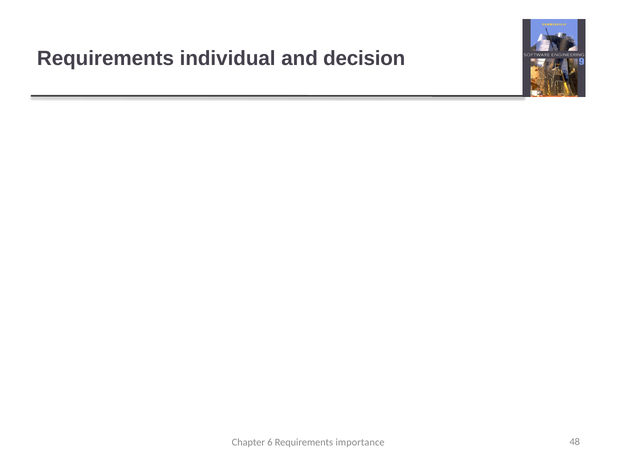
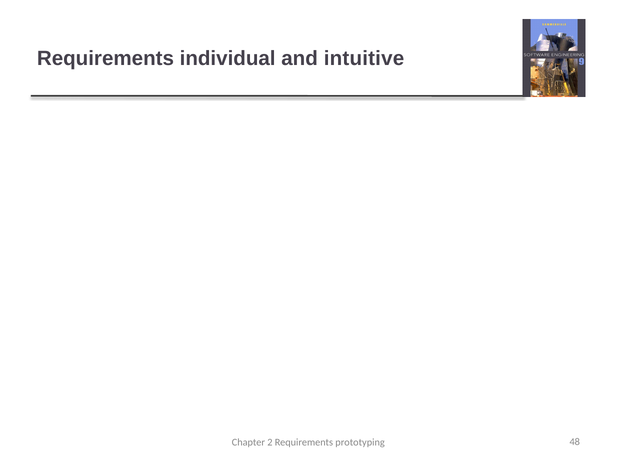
decision: decision -> intuitive
6: 6 -> 2
importance: importance -> prototyping
